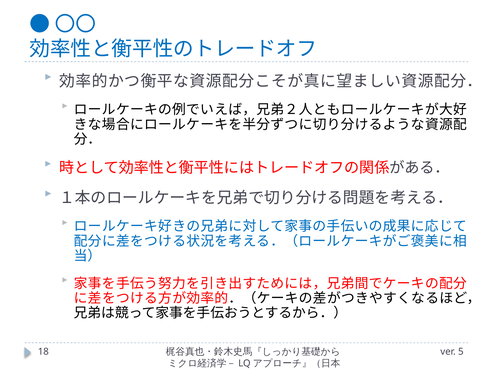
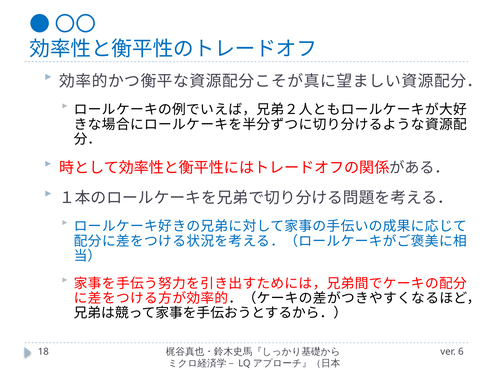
5: 5 -> 6
